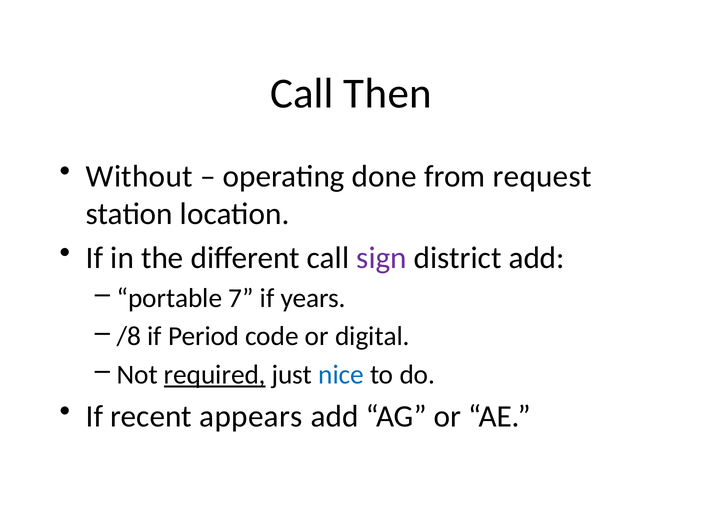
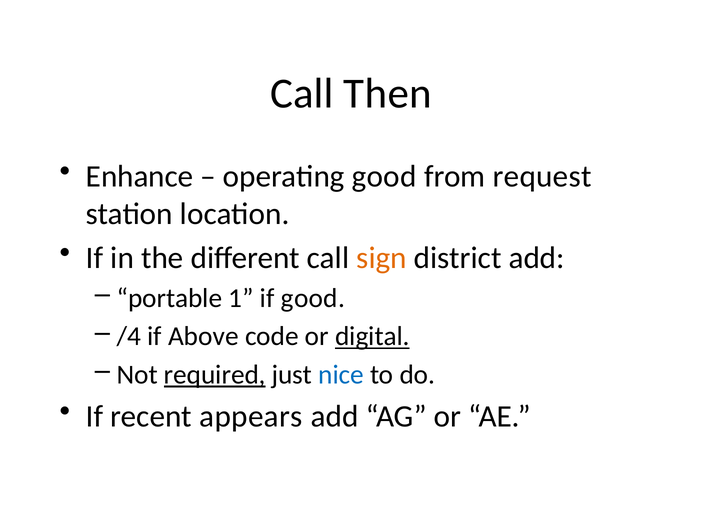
Without: Without -> Enhance
operating done: done -> good
sign colour: purple -> orange
7: 7 -> 1
if years: years -> good
/8: /8 -> /4
Period: Period -> Above
digital underline: none -> present
